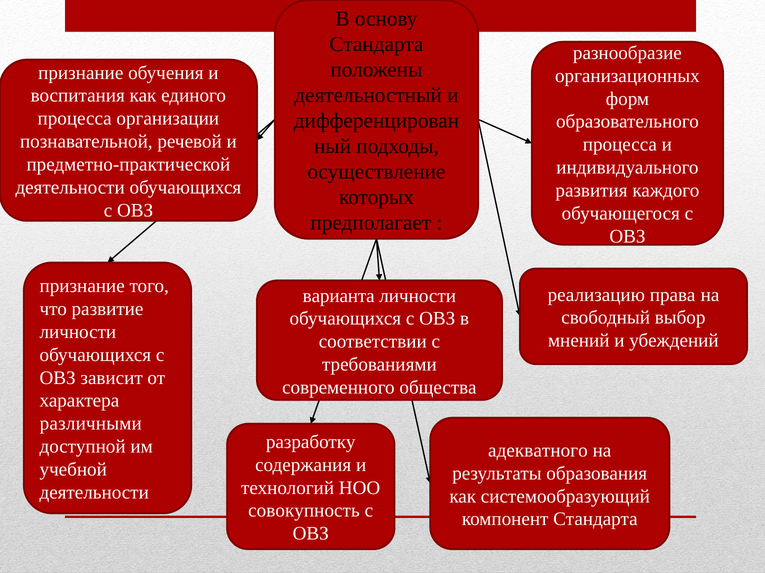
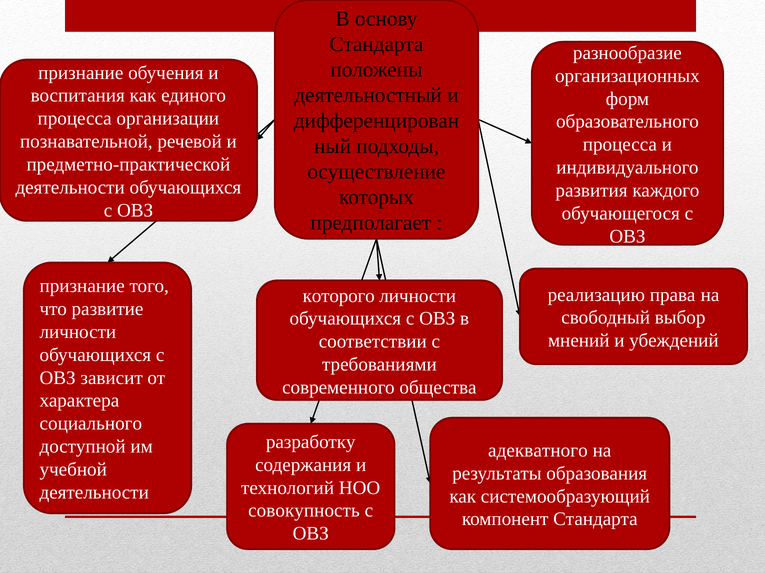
варианта: варианта -> которого
различными: различными -> социального
